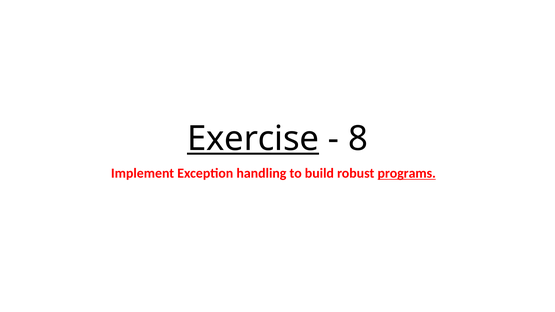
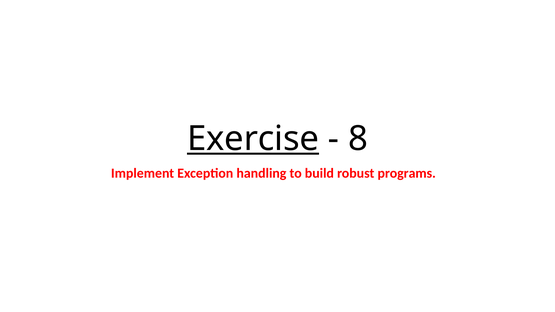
programs underline: present -> none
